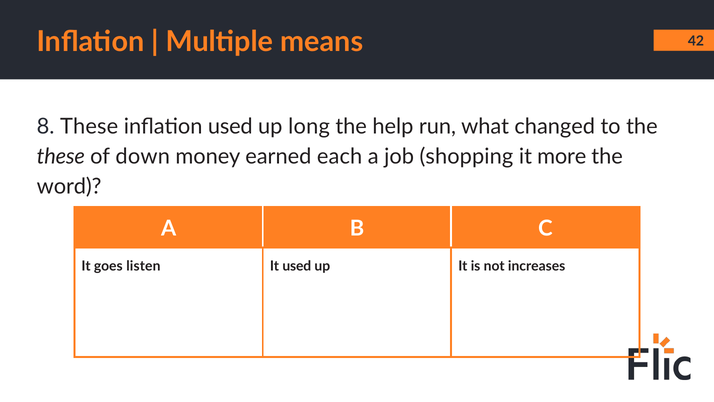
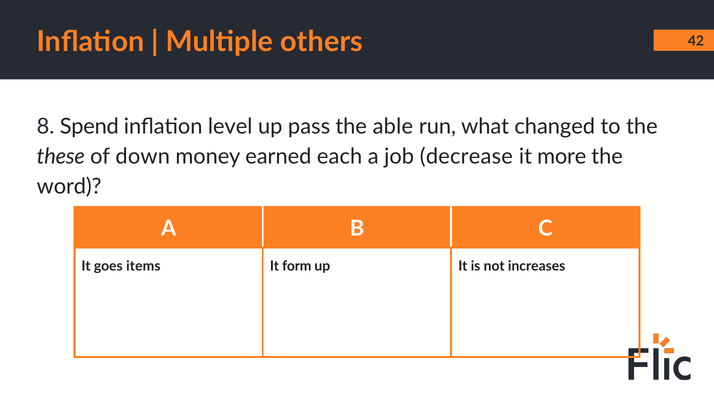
means: means -> others
8 These: These -> Spend
inflation used: used -> level
long: long -> pass
help: help -> able
shopping: shopping -> decrease
listen: listen -> items
It used: used -> form
